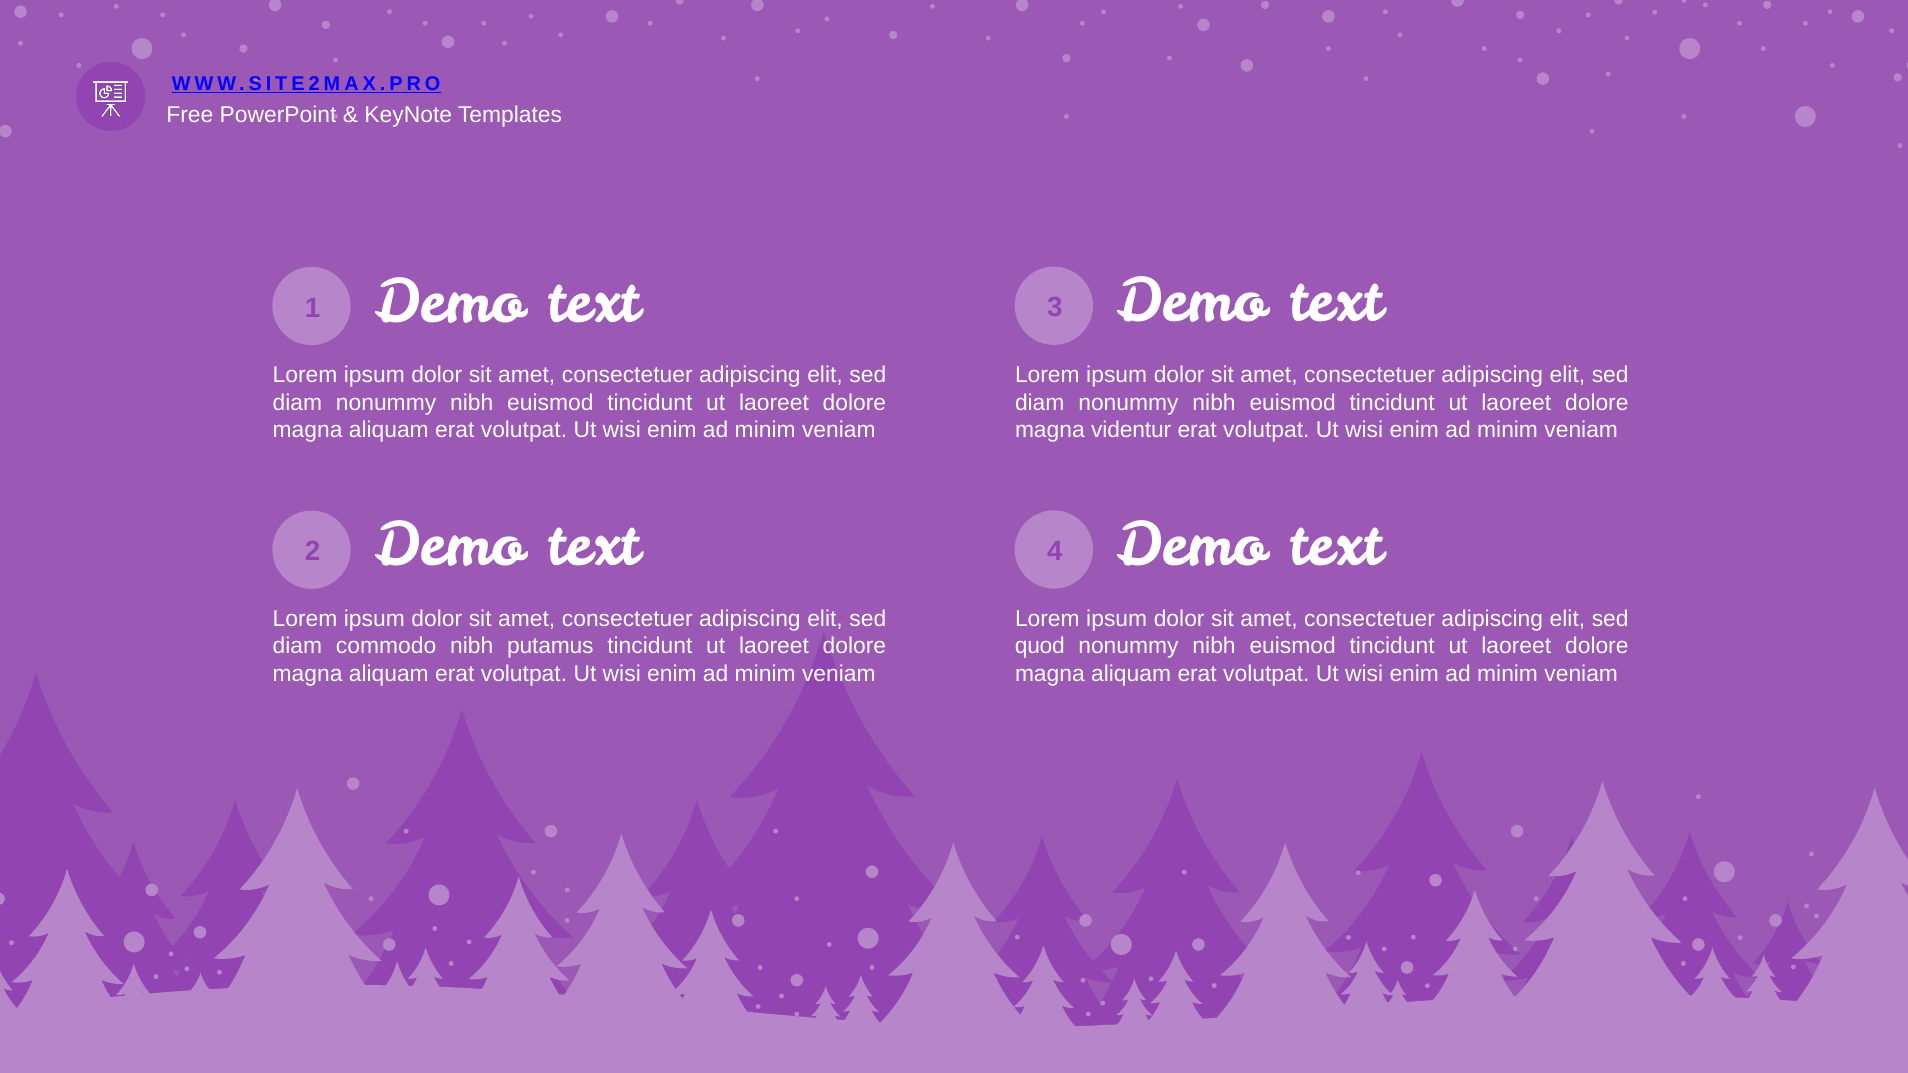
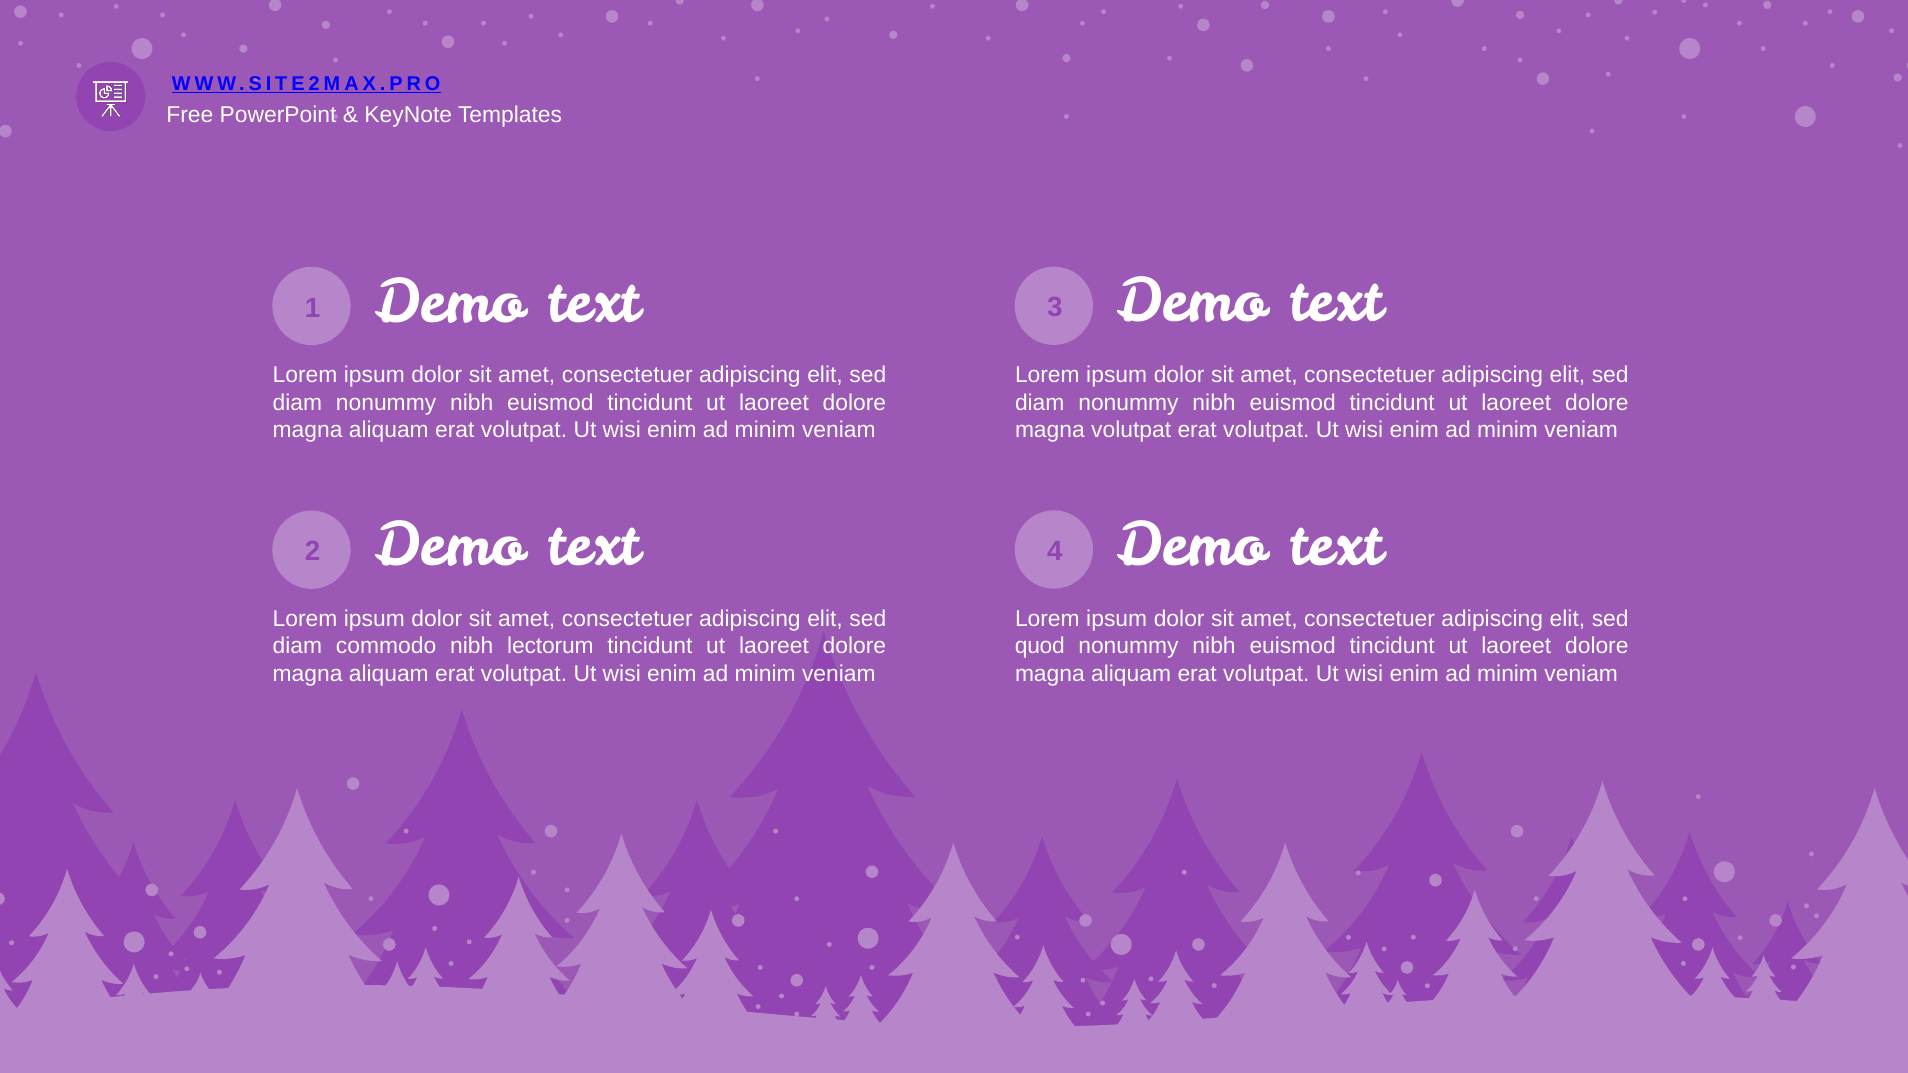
magna videntur: videntur -> volutpat
putamus: putamus -> lectorum
